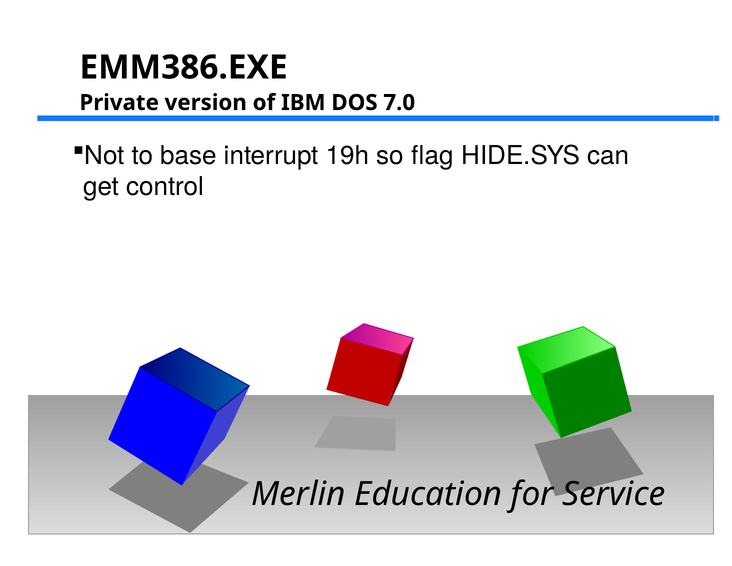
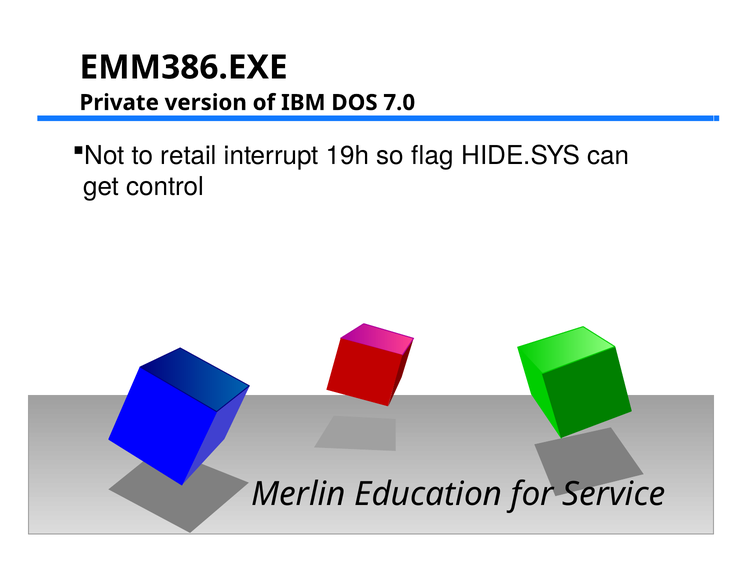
base: base -> retail
